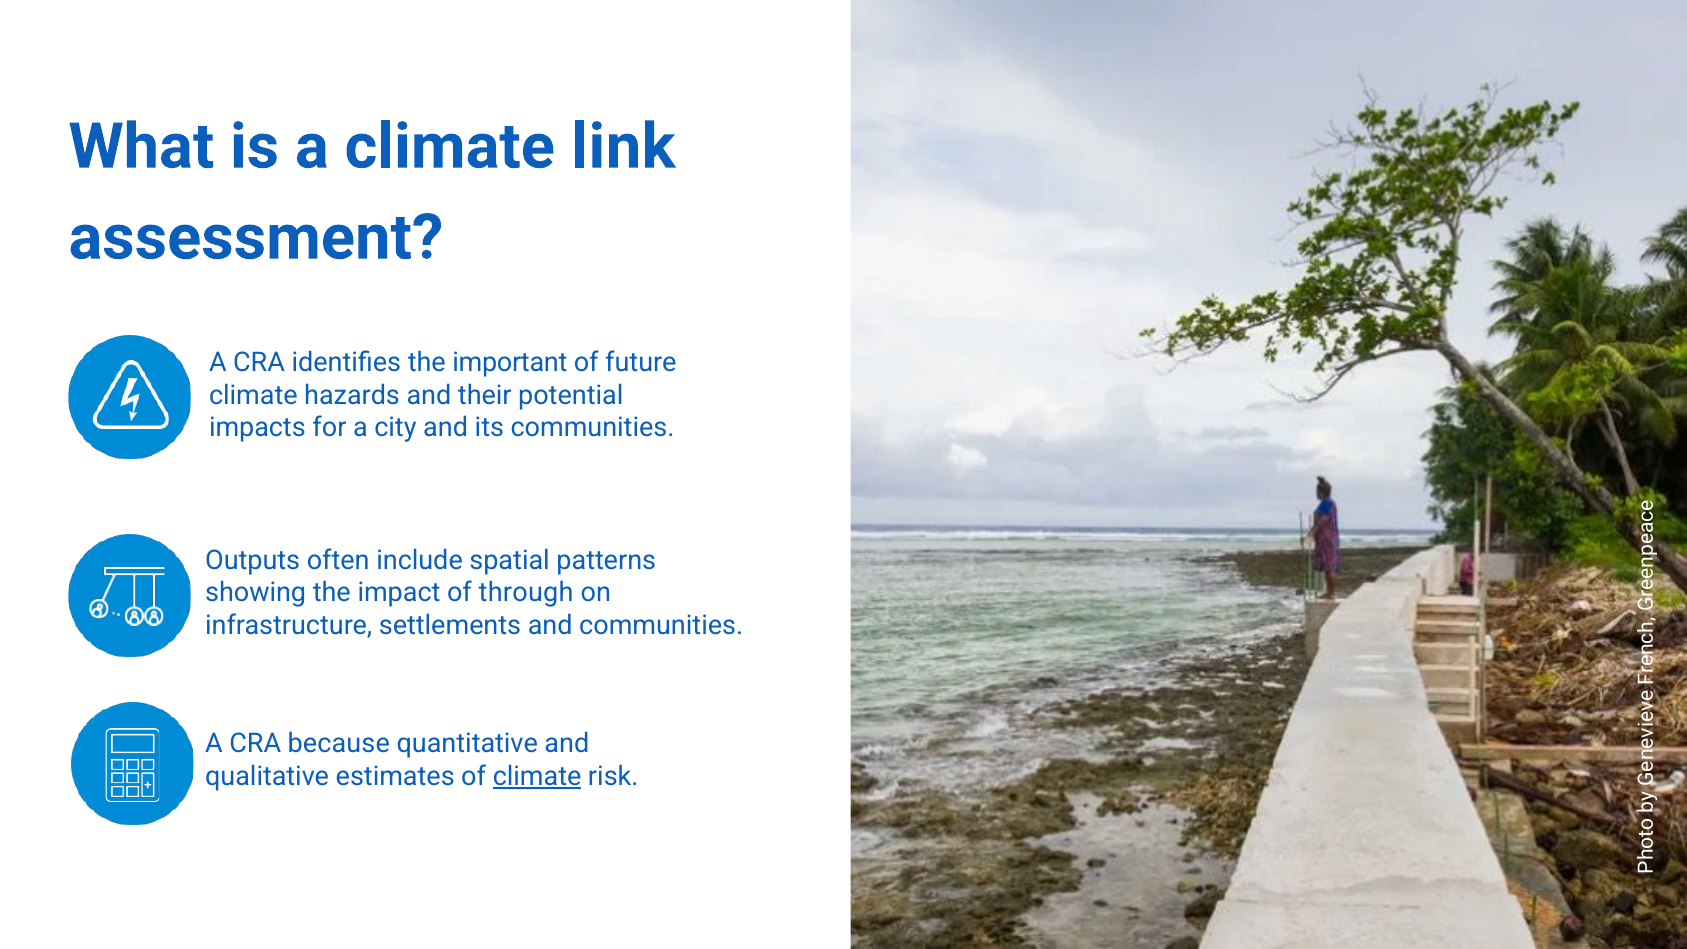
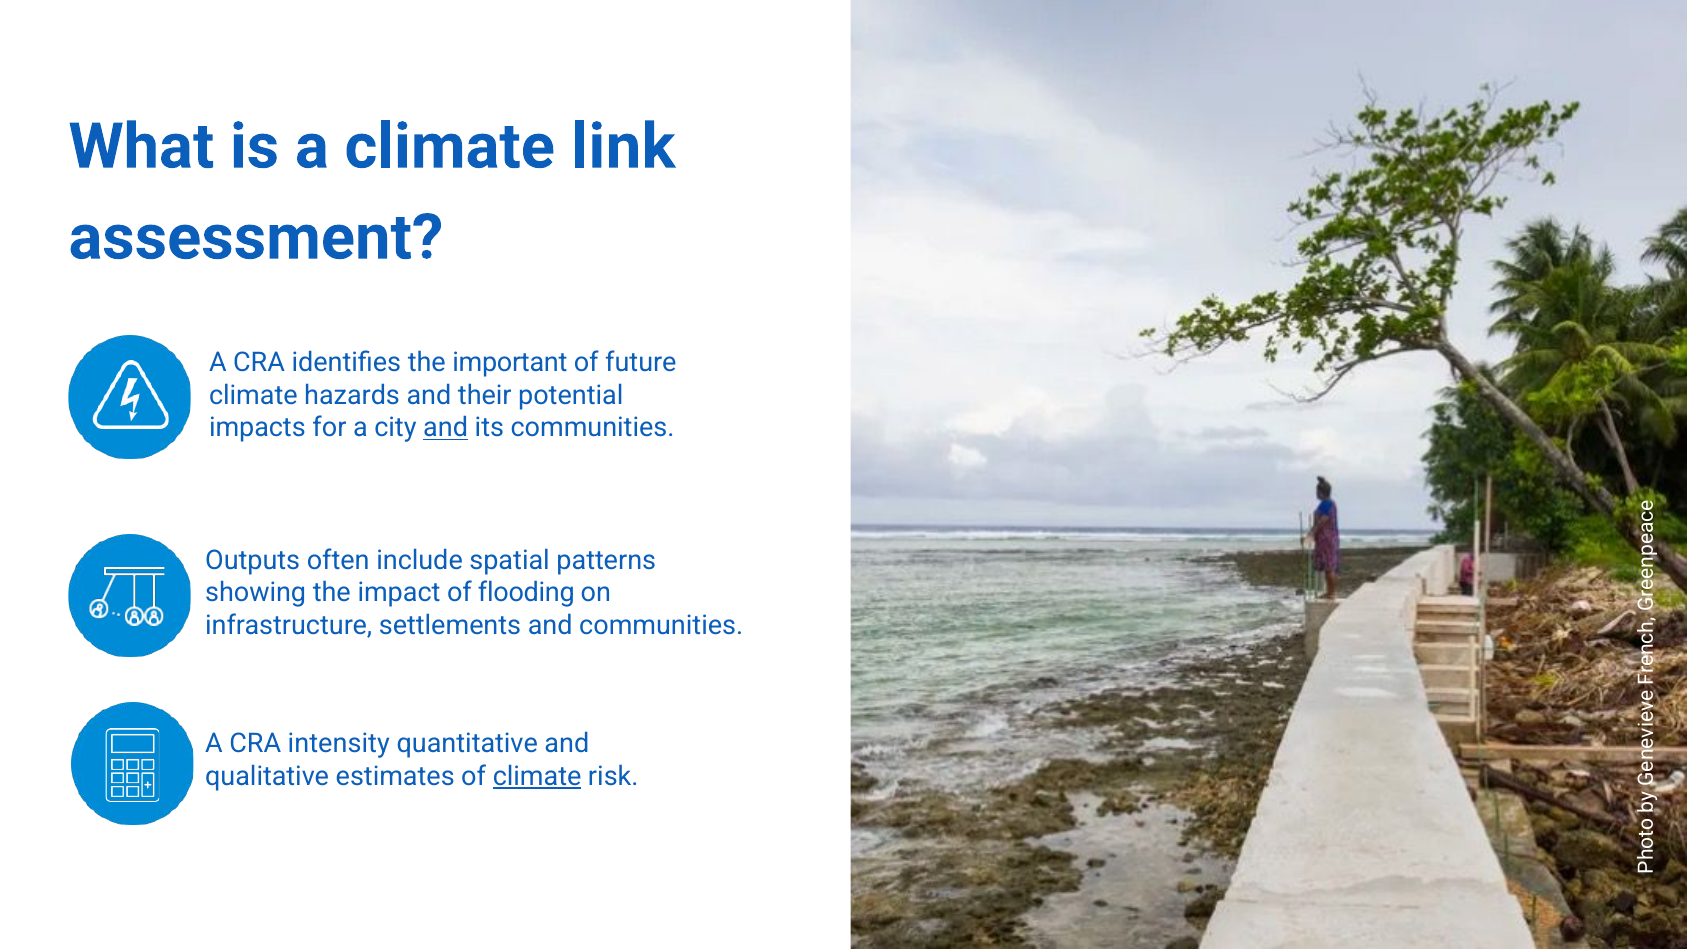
and at (446, 428) underline: none -> present
through: through -> flooding
because: because -> intensity
